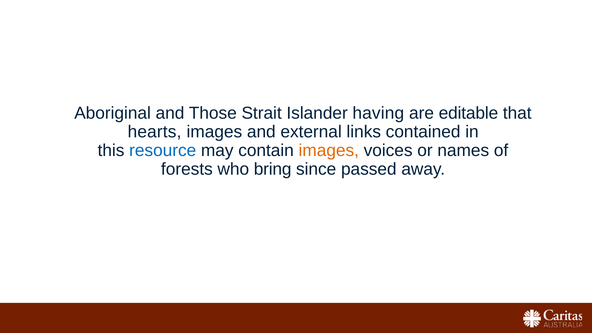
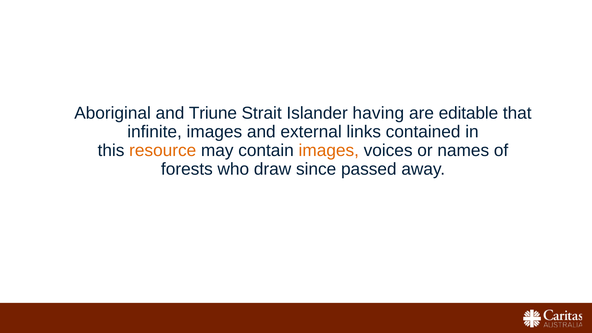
Those: Those -> Triune
hearts: hearts -> infinite
resource colour: blue -> orange
bring: bring -> draw
